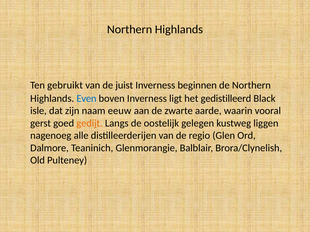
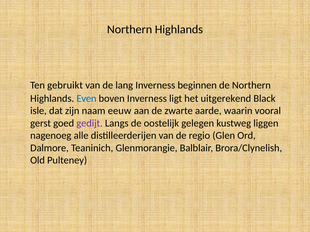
juist: juist -> lang
gedistilleerd: gedistilleerd -> uitgerekend
gedijt colour: orange -> purple
